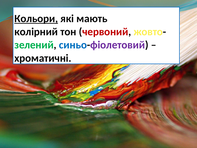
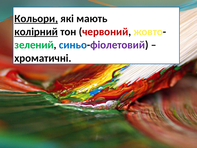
колірний underline: none -> present
